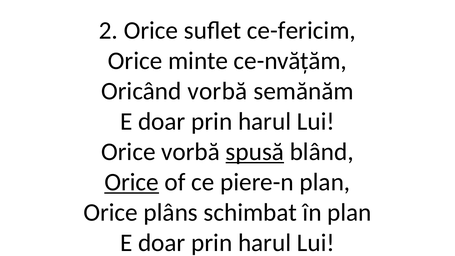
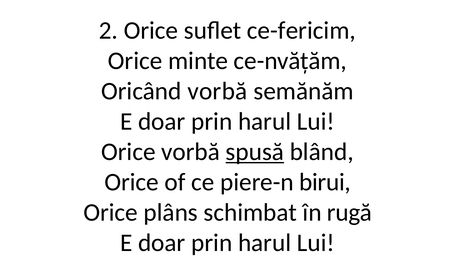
Orice at (132, 182) underline: present -> none
piere-n plan: plan -> birui
în plan: plan -> rugă
